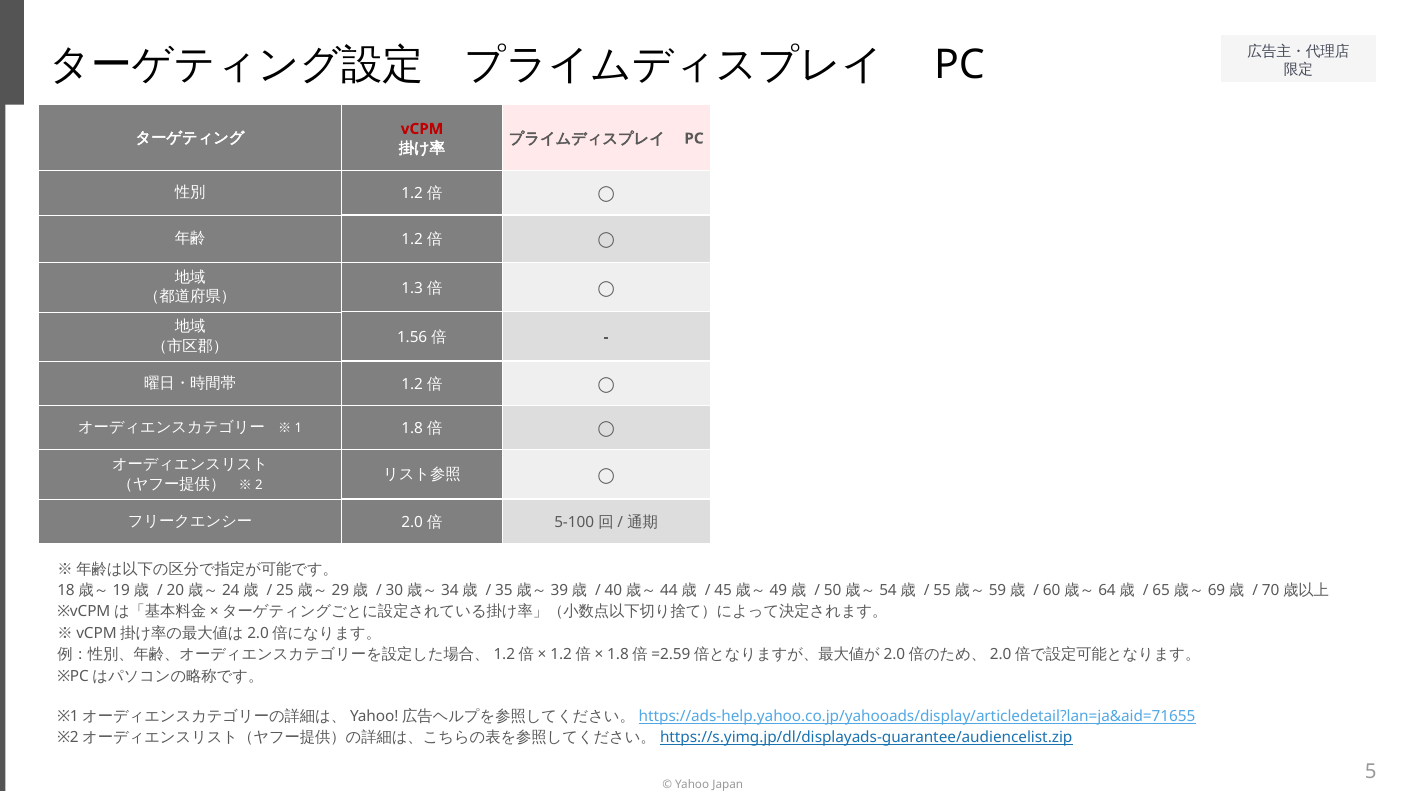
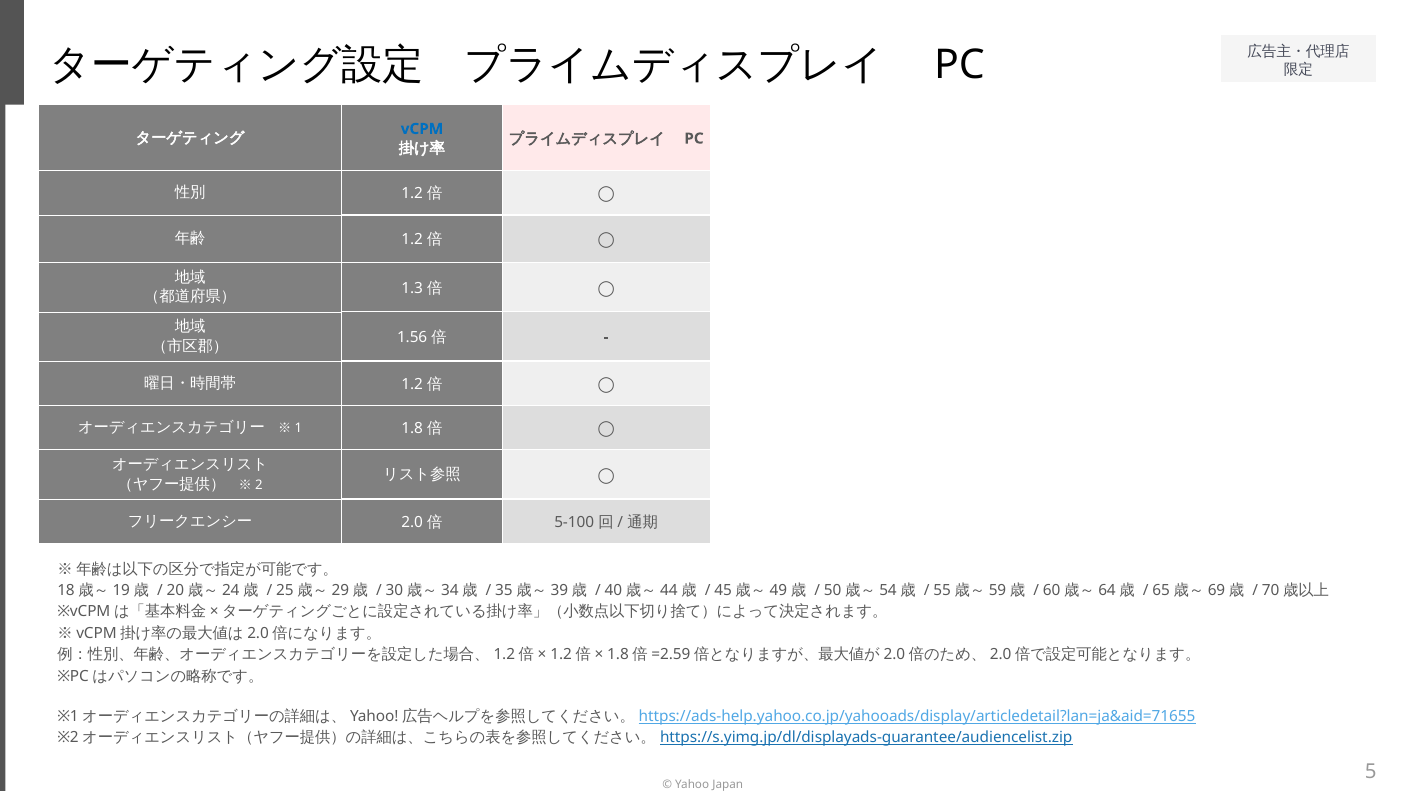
vCPM colour: red -> blue
